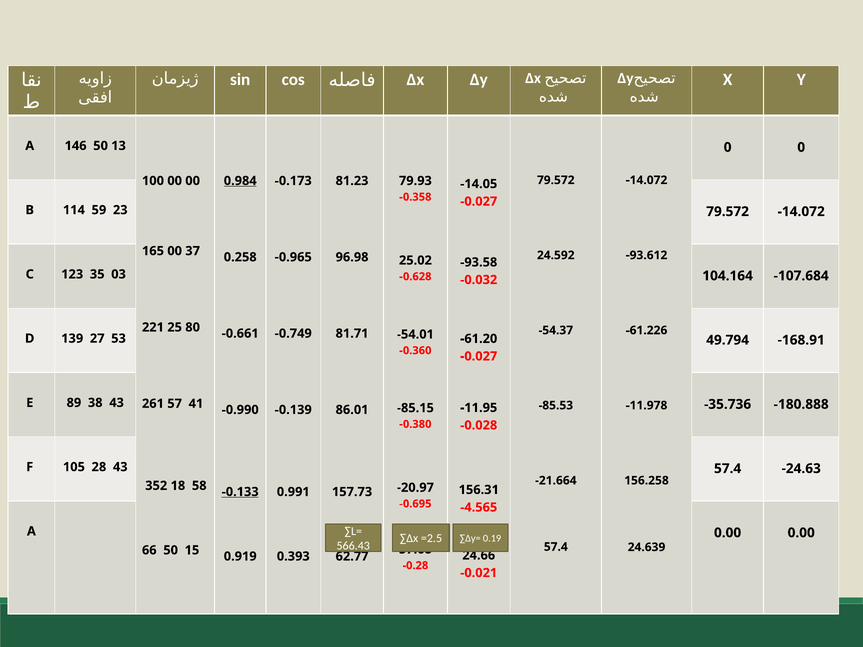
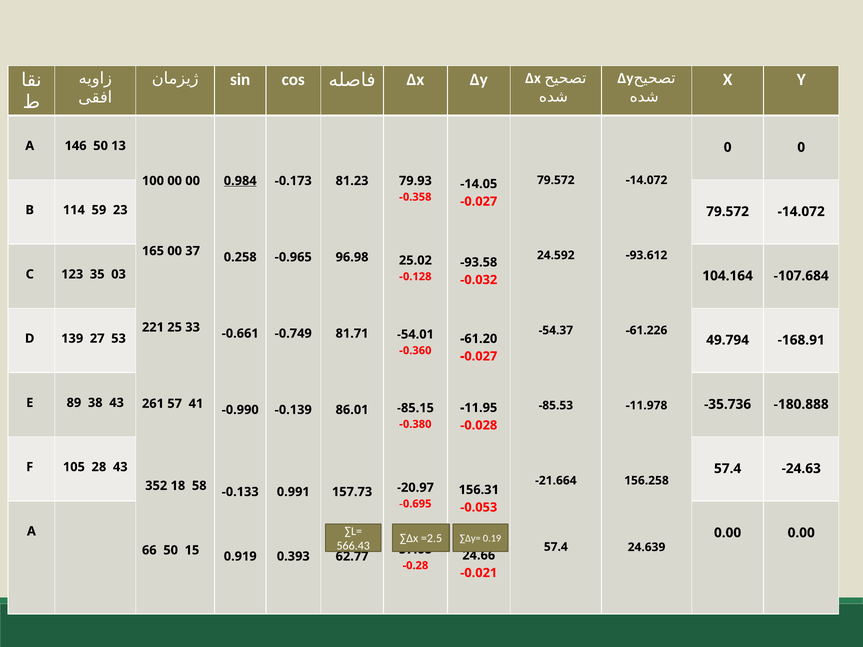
-0.628: -0.628 -> -0.128
80: 80 -> 33
-0.133 underline: present -> none
-4.565: -4.565 -> -0.053
